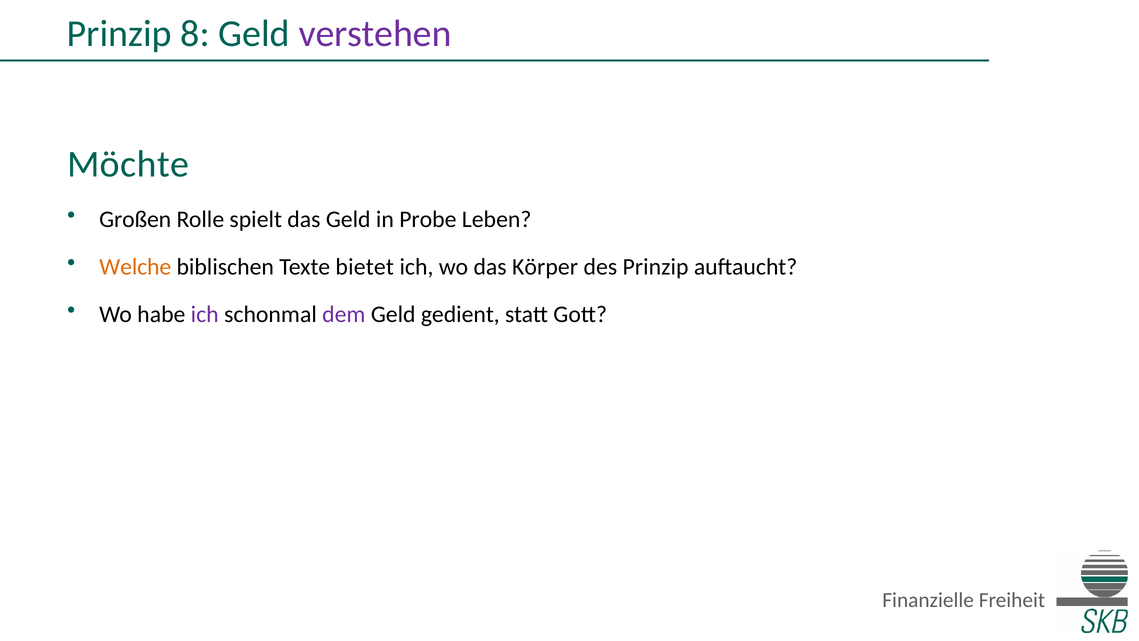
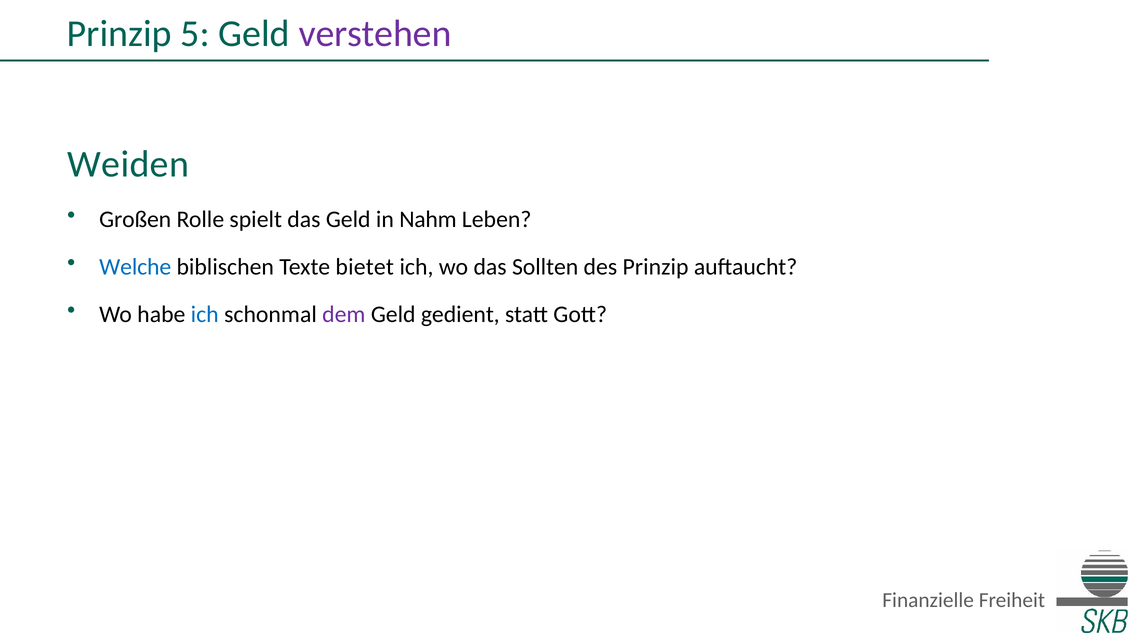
8: 8 -> 5
Möchte: Möchte -> Weiden
Probe: Probe -> Nahm
Welche colour: orange -> blue
Körper: Körper -> Sollten
ich at (205, 314) colour: purple -> blue
